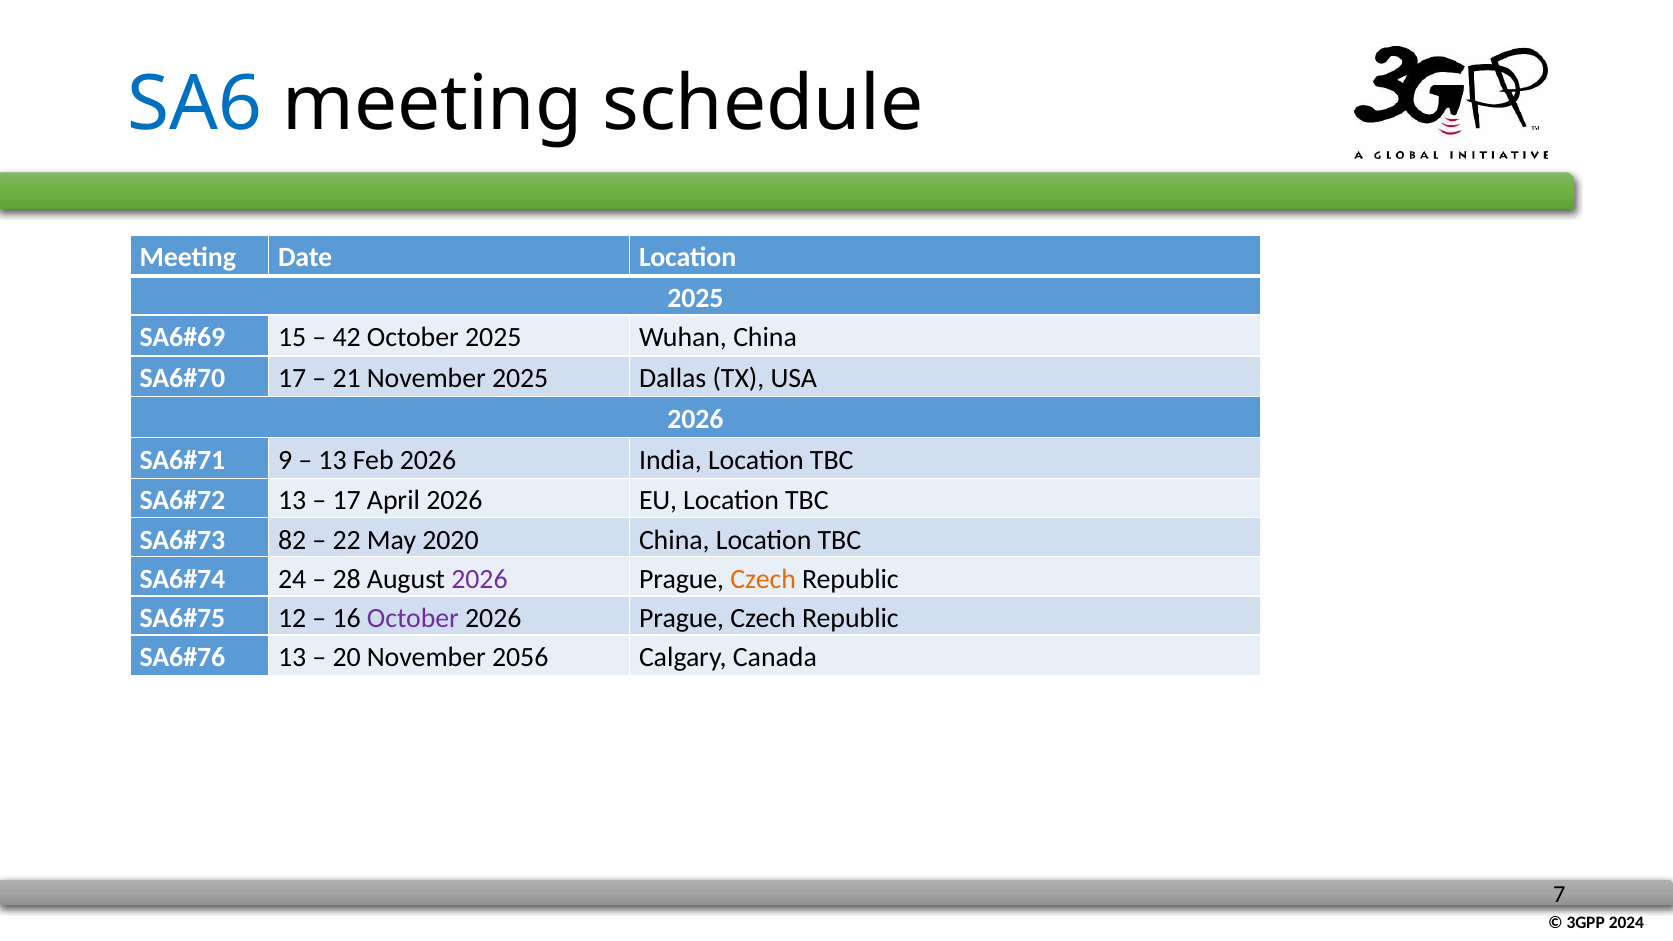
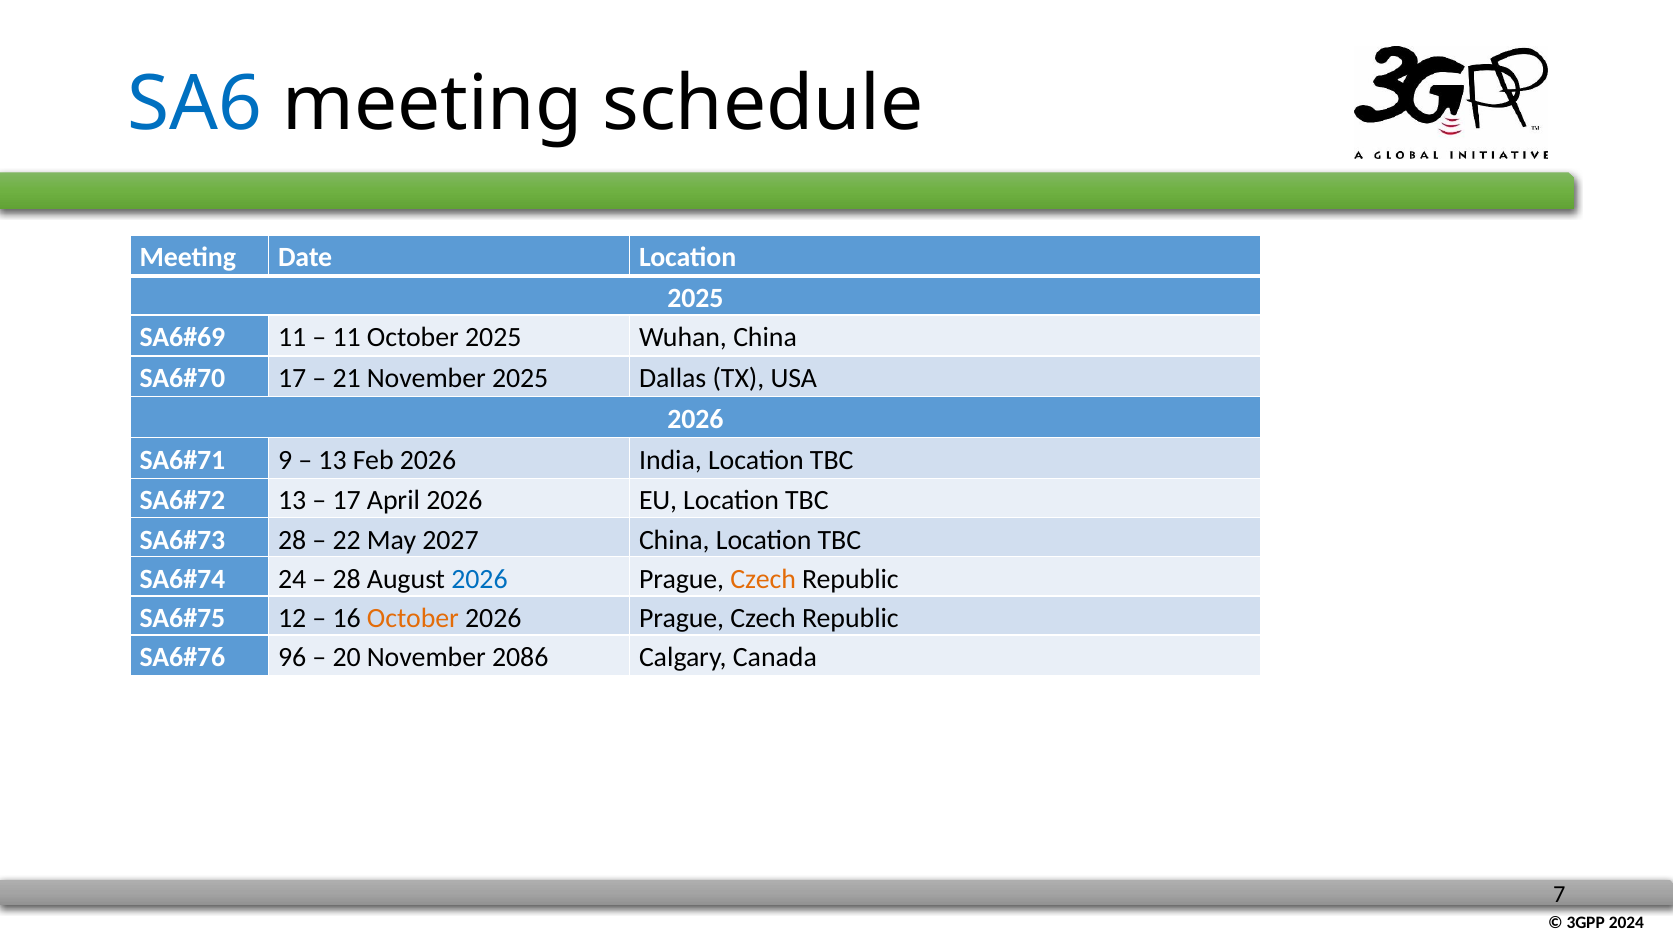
15 at (292, 338): 15 -> 11
42 at (347, 338): 42 -> 11
82 at (292, 540): 82 -> 28
2020: 2020 -> 2027
2026 at (479, 579) colour: purple -> blue
October at (413, 618) colour: purple -> orange
13 at (292, 658): 13 -> 96
2056: 2056 -> 2086
